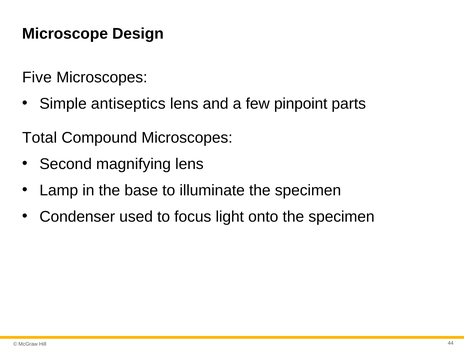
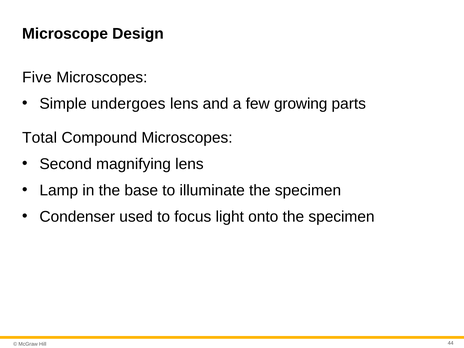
antiseptics: antiseptics -> undergoes
pinpoint: pinpoint -> growing
